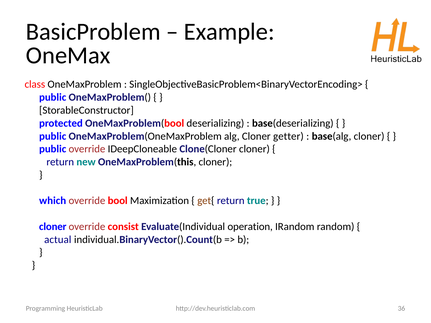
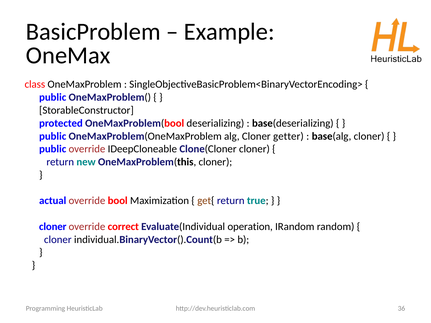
which: which -> actual
consist: consist -> correct
actual at (58, 240): actual -> cloner
